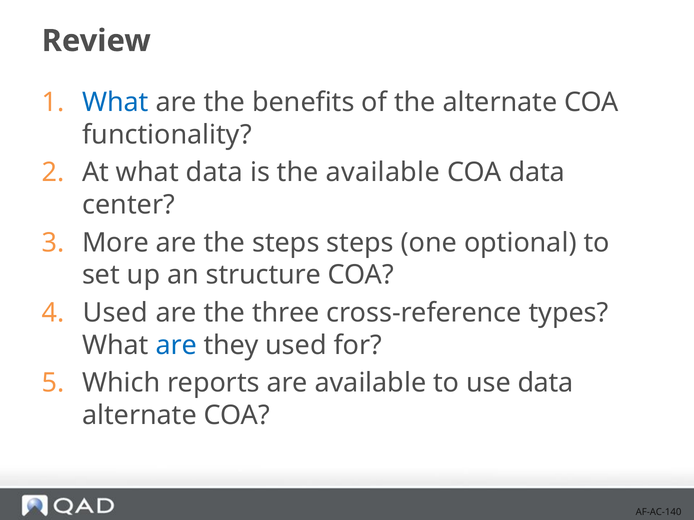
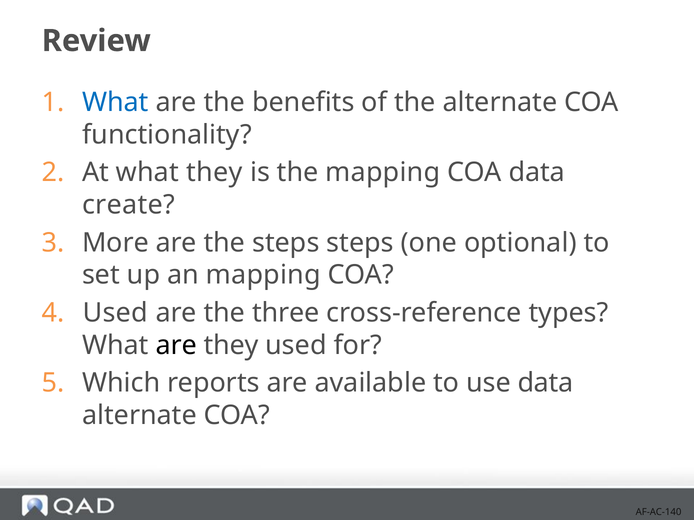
what data: data -> they
the available: available -> mapping
center: center -> create
an structure: structure -> mapping
are at (176, 346) colour: blue -> black
